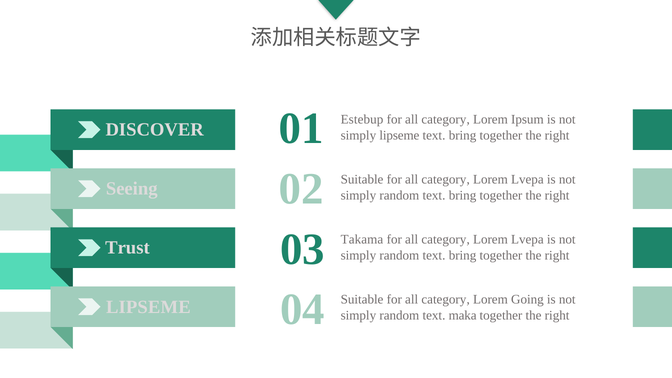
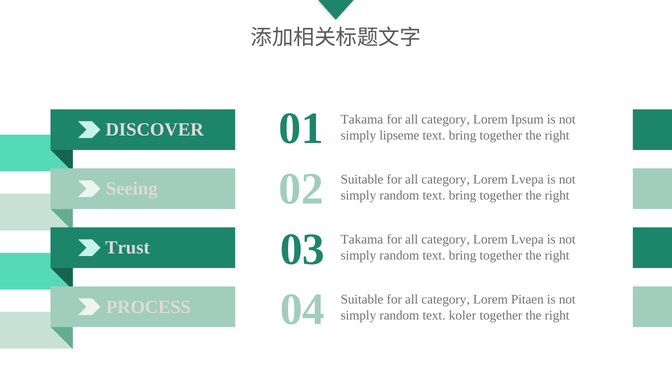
Estebup at (362, 120): Estebup -> Takama
Going: Going -> Pitaen
LIPSEME at (148, 307): LIPSEME -> PROCESS
maka: maka -> koler
